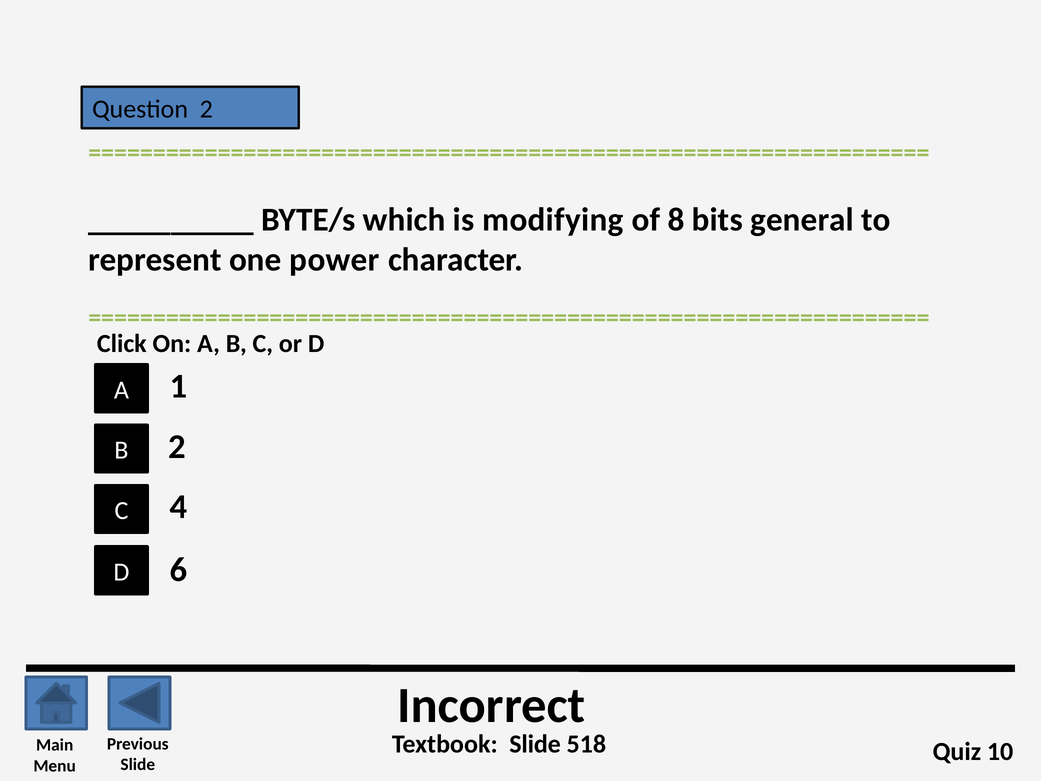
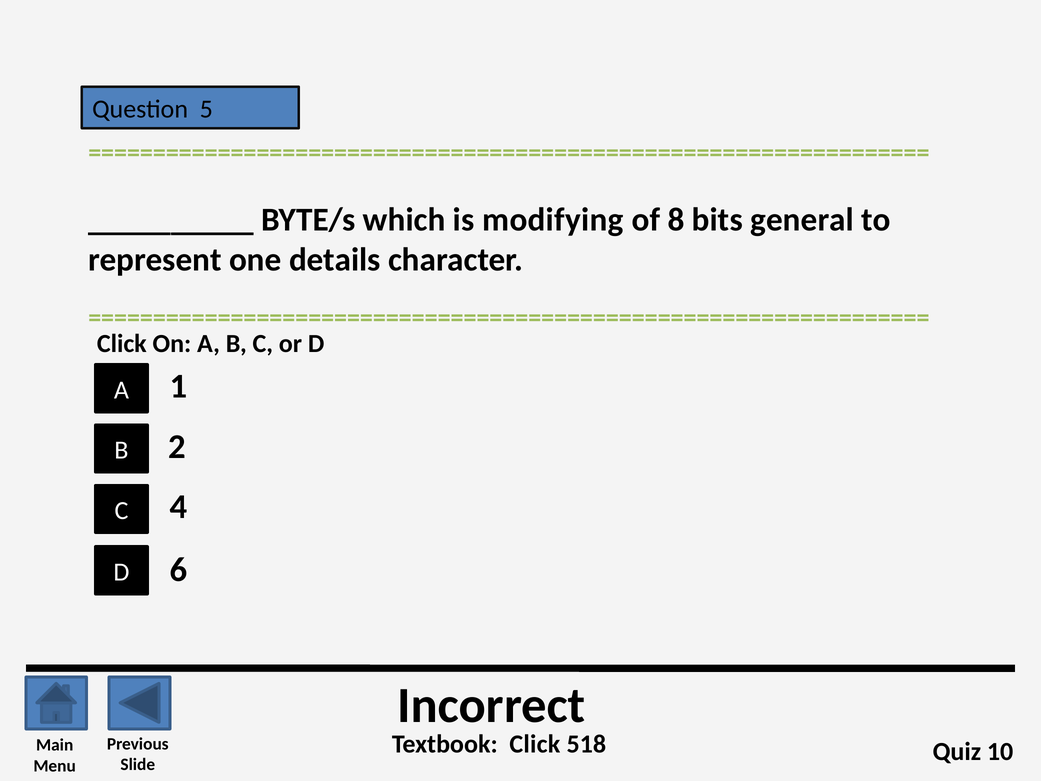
Question 2: 2 -> 5
power: power -> details
Textbook Slide: Slide -> Click
